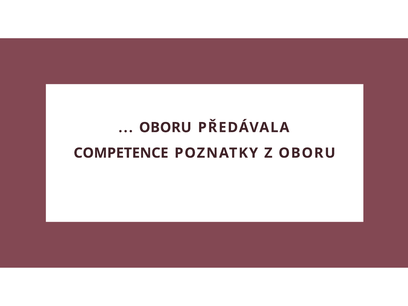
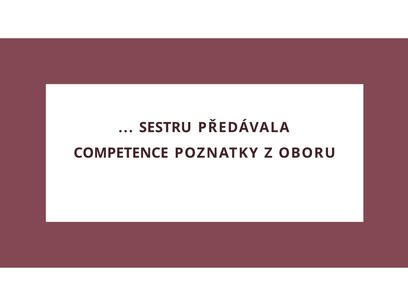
OBORU at (165, 127): OBORU -> SESTRU
